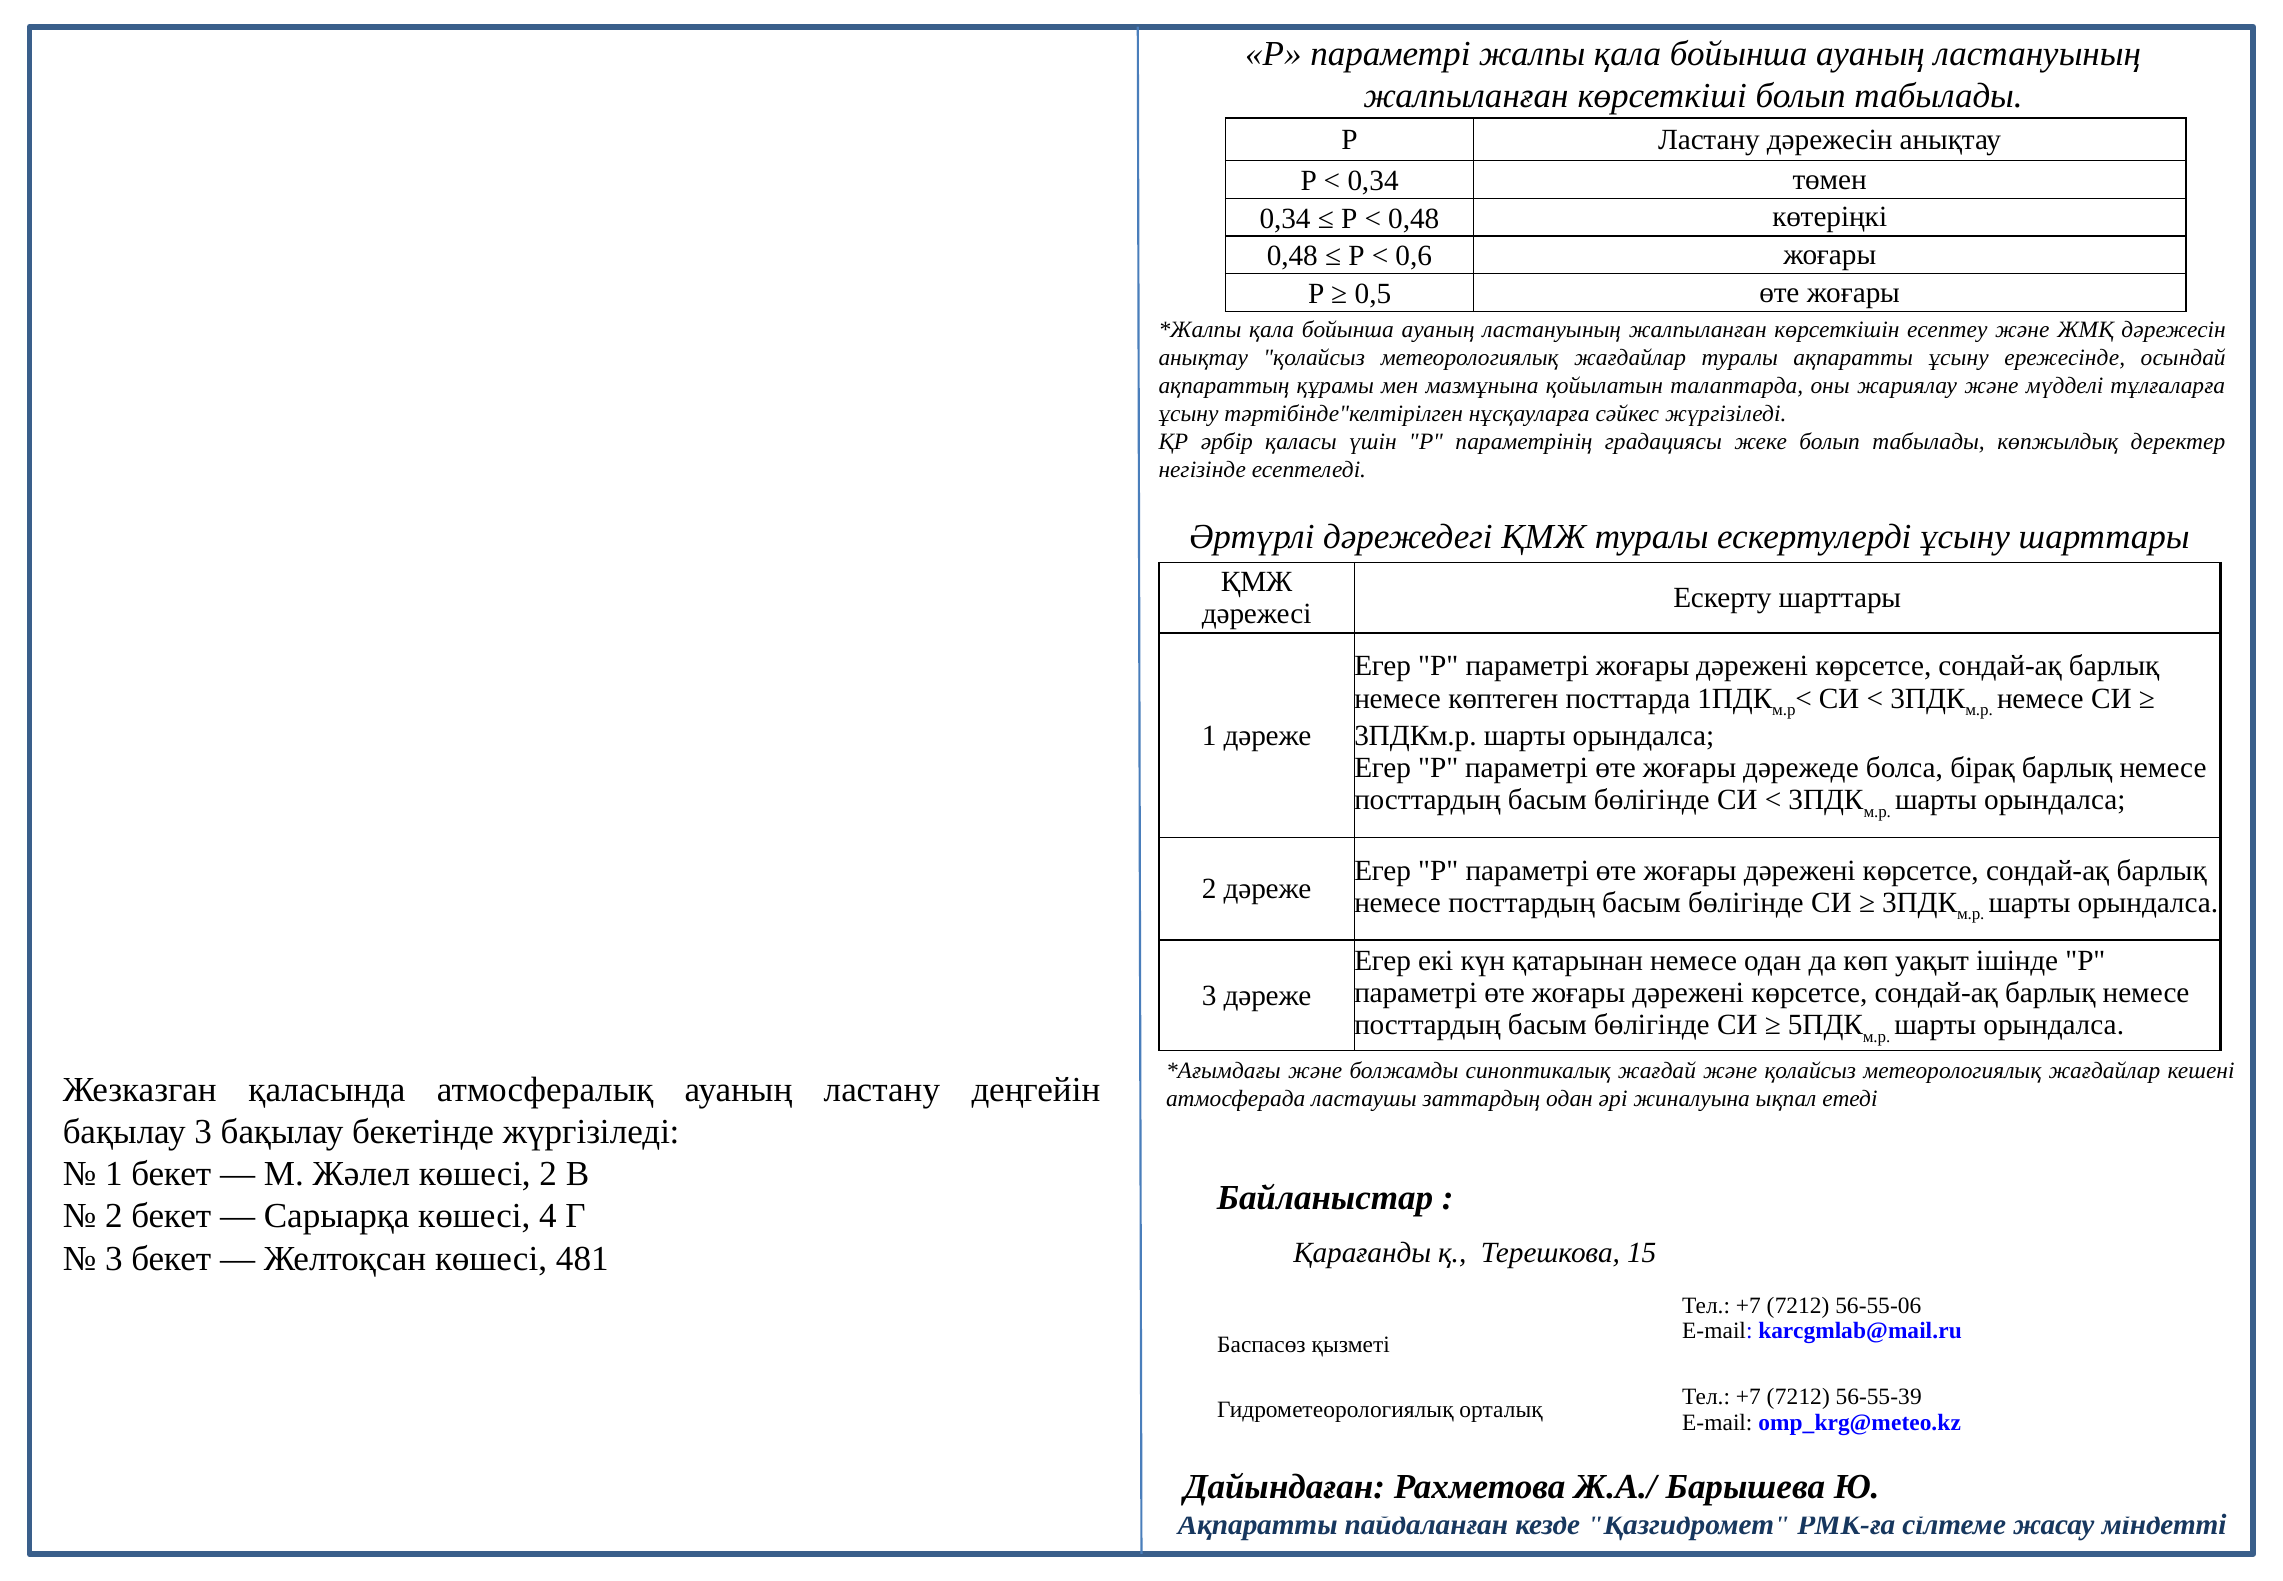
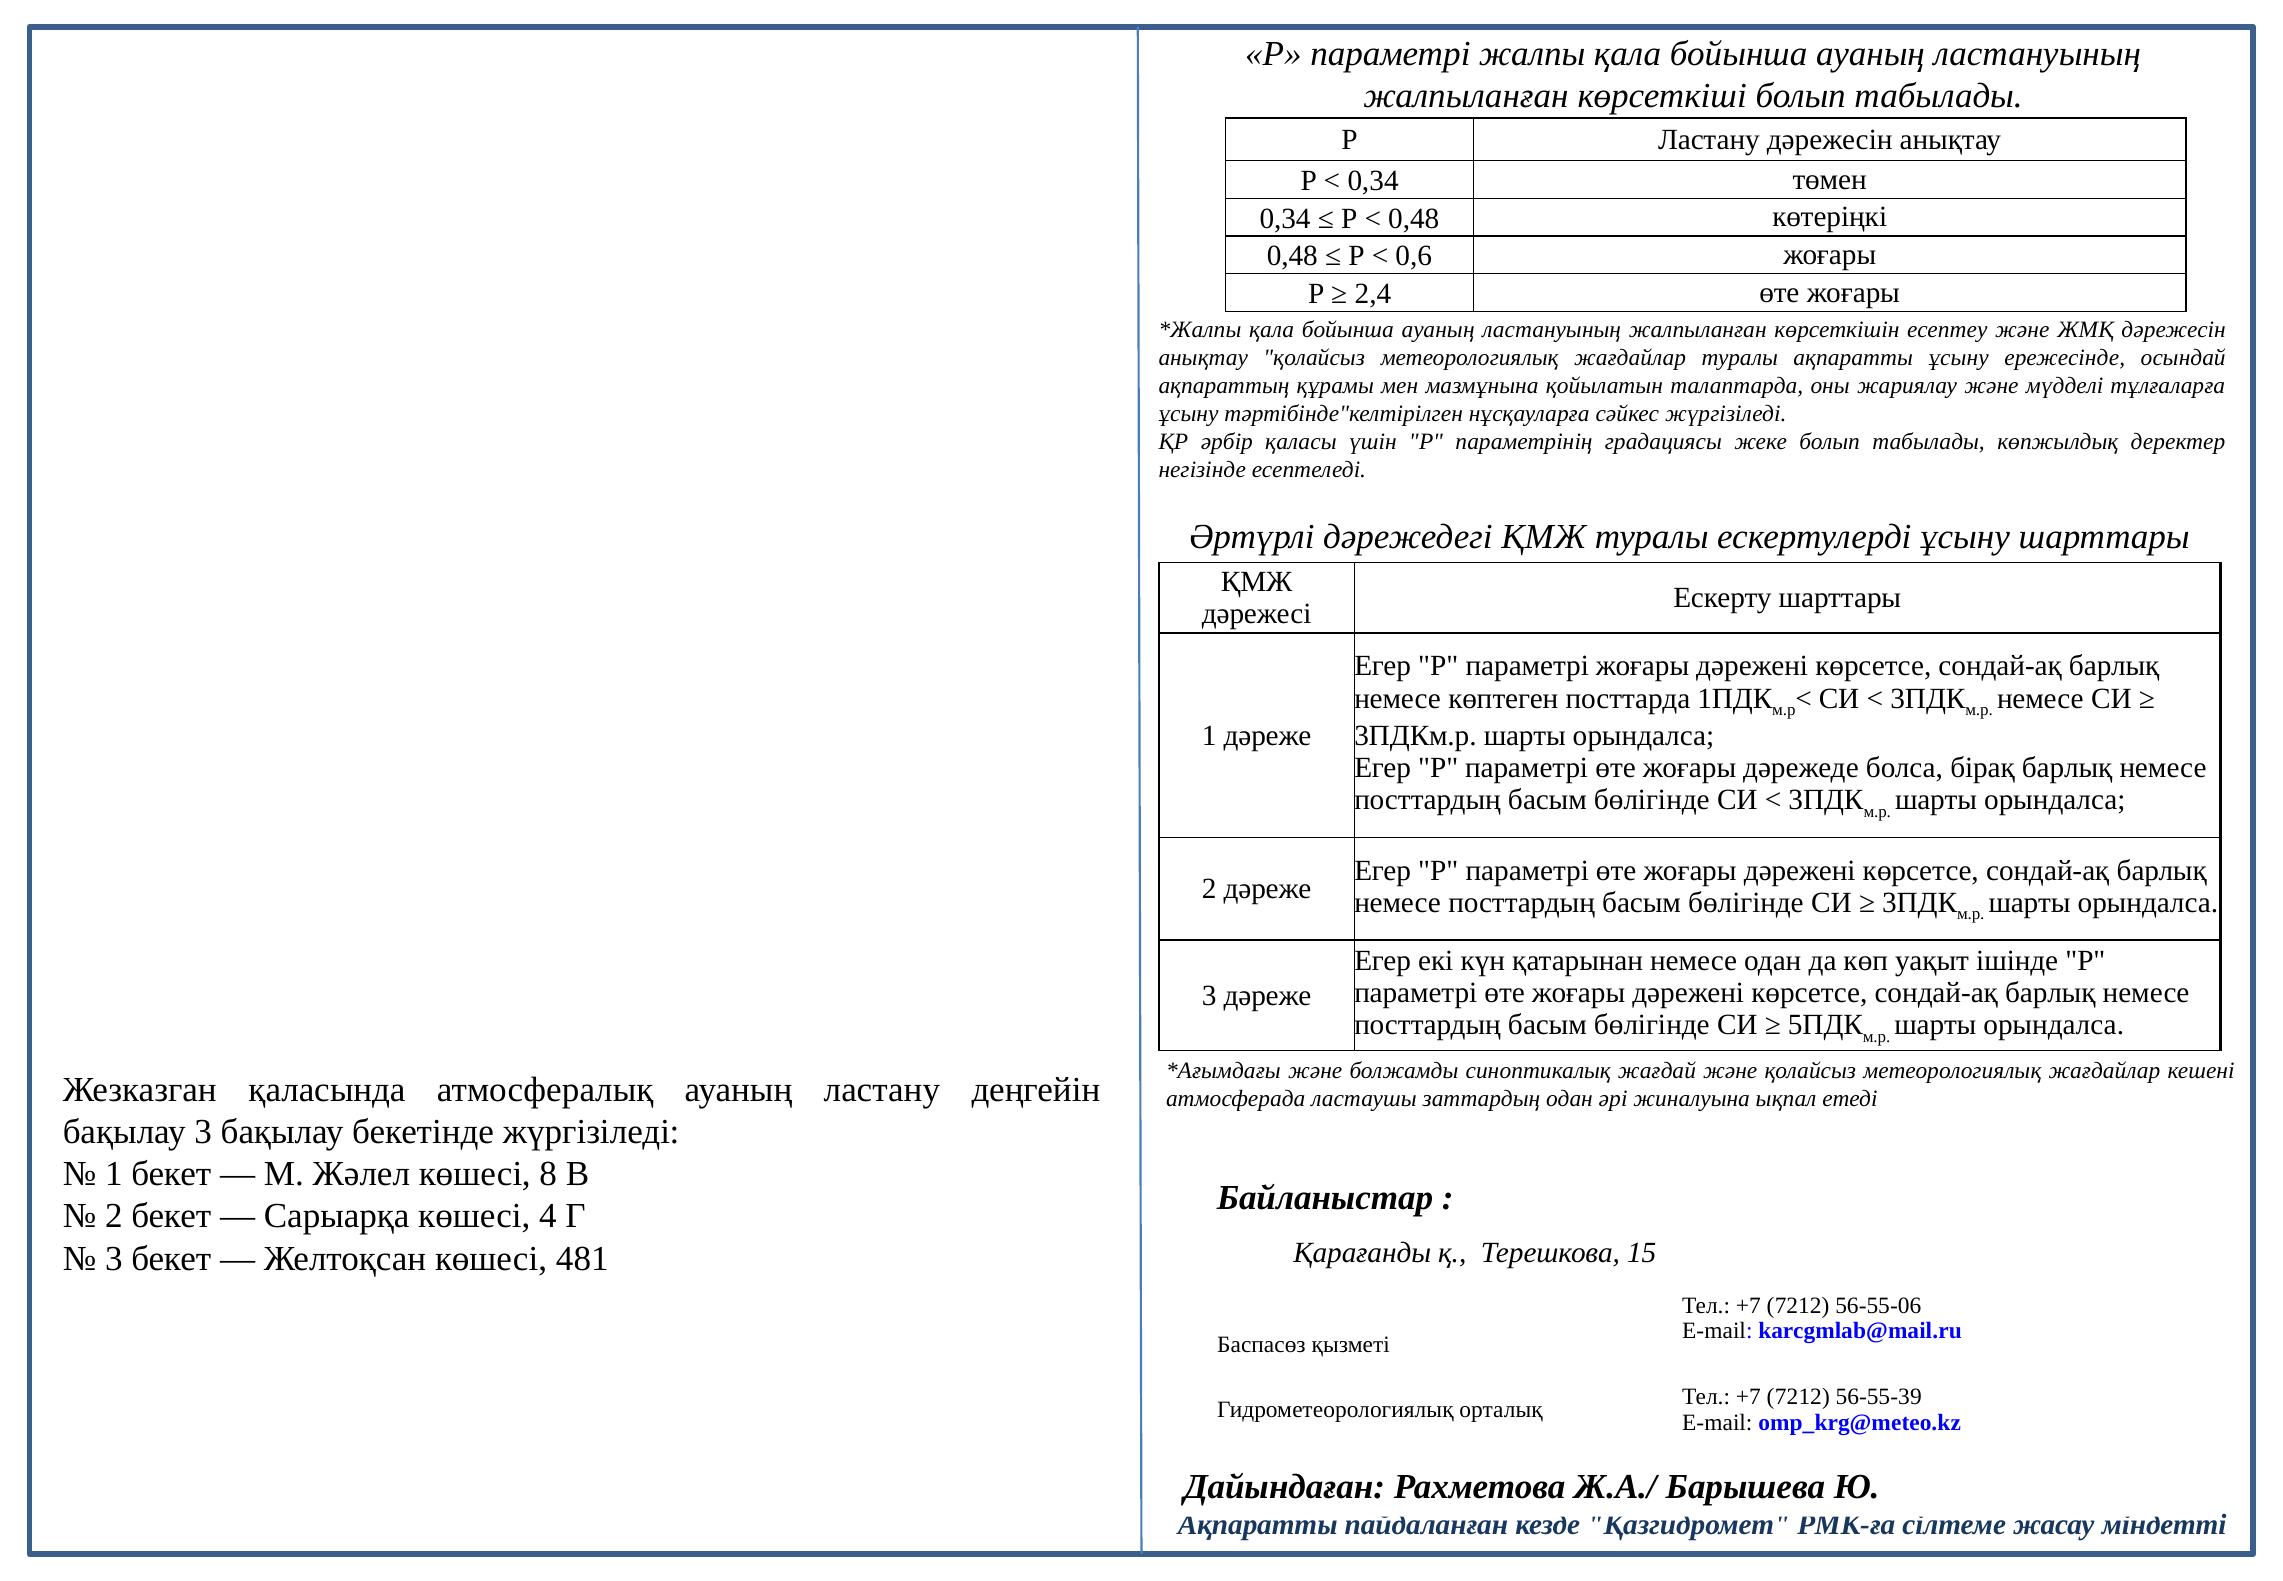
0,5: 0,5 -> 2,4
көшесі 2: 2 -> 8
